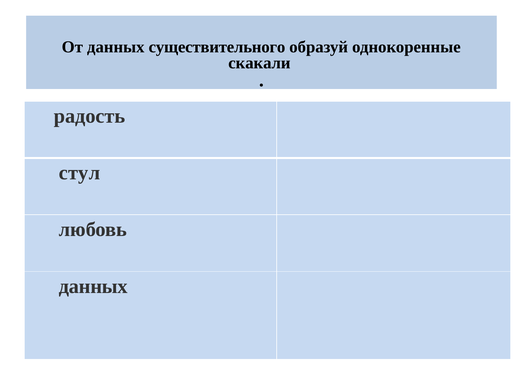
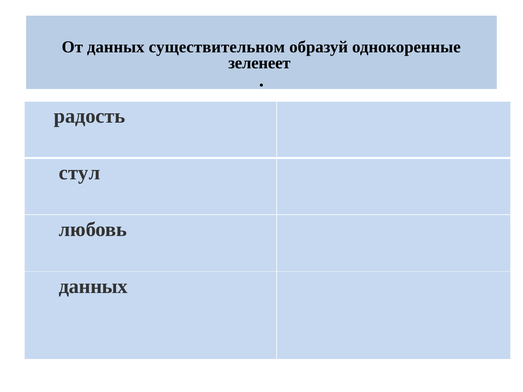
существительного: существительного -> существительном
скакали: скакали -> зеленеет
